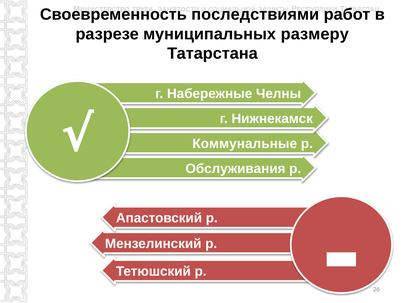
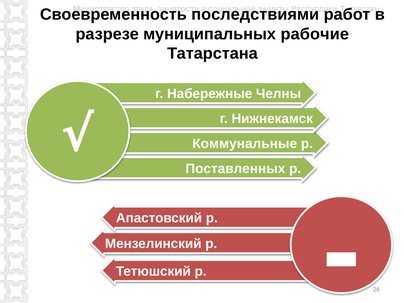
размеру: размеру -> рабочие
Обслуживания: Обслуживания -> Поставленных
